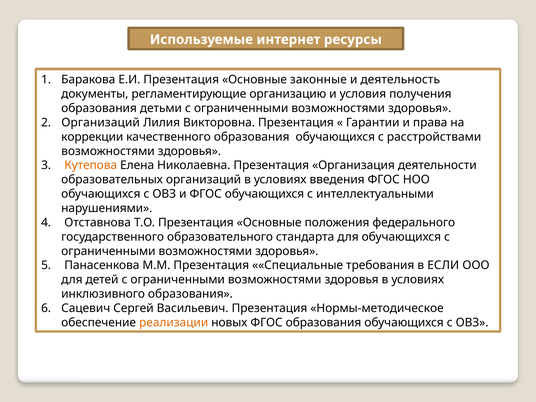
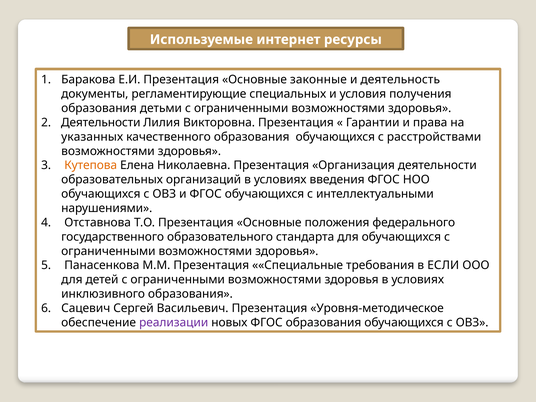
организацию: организацию -> специальных
Организаций at (101, 123): Организаций -> Деятельности
коррекции: коррекции -> указанных
Нормы-методическое: Нормы-методическое -> Уровня-методическое
реализации colour: orange -> purple
